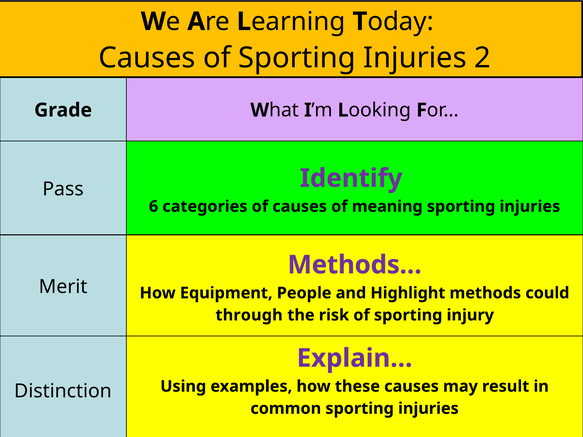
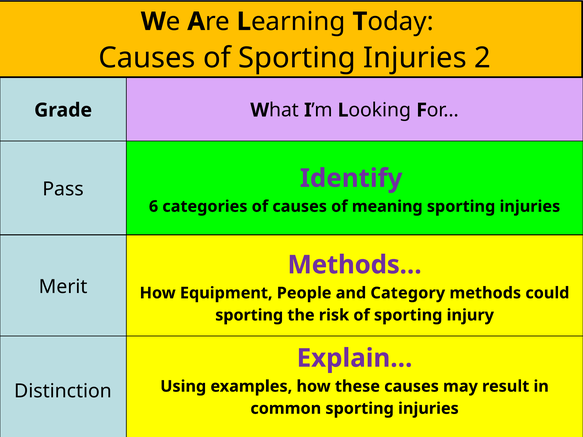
Highlight: Highlight -> Category
through at (249, 315): through -> sporting
